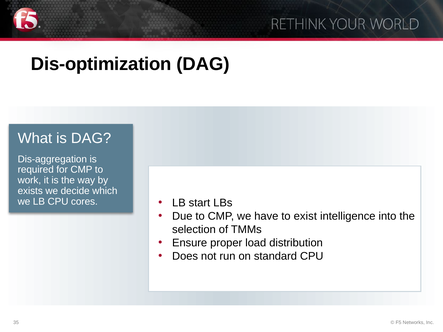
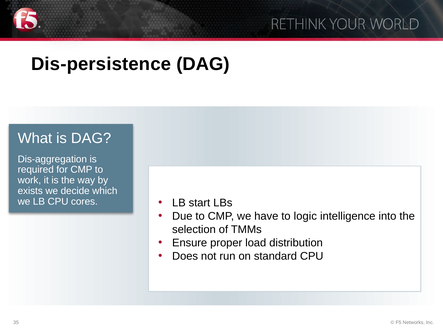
Dis-optimization: Dis-optimization -> Dis-persistence
exist: exist -> logic
